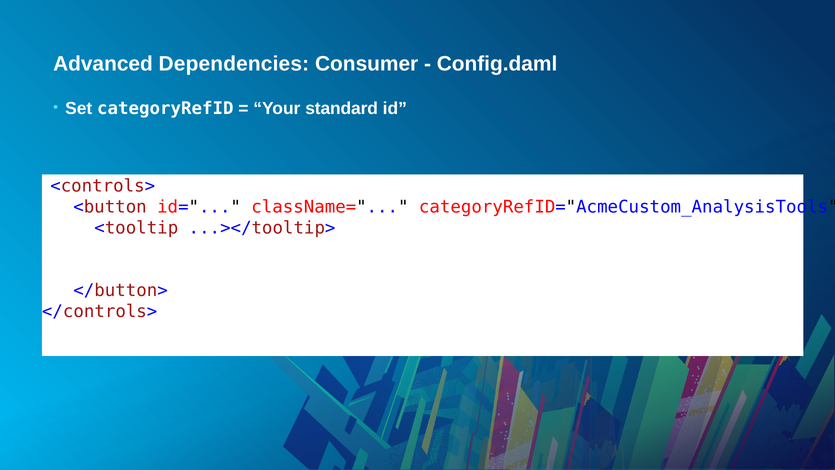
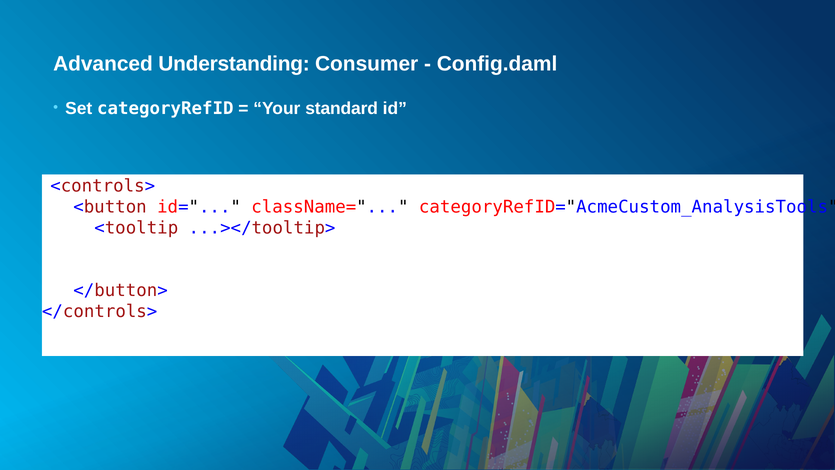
Dependencies: Dependencies -> Understanding
